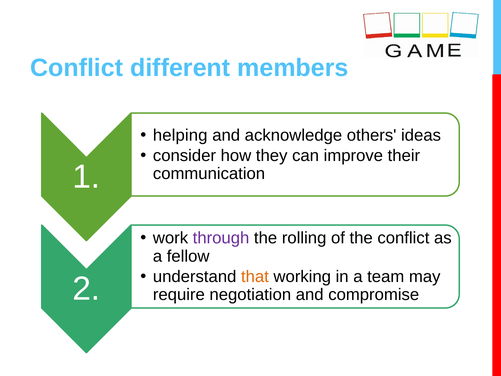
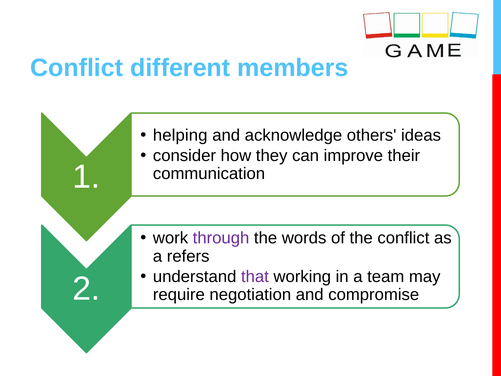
rolling: rolling -> words
fellow: fellow -> refers
that colour: orange -> purple
